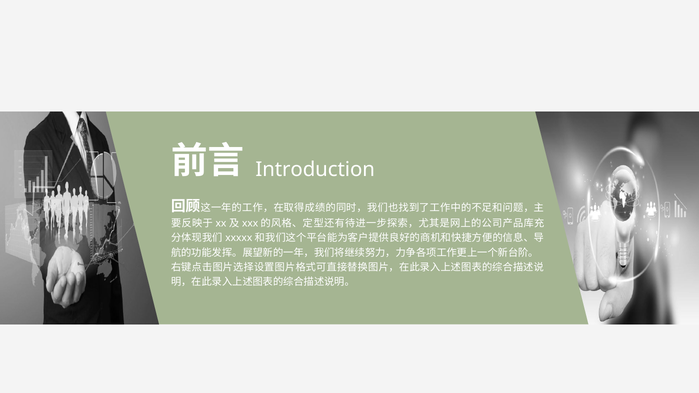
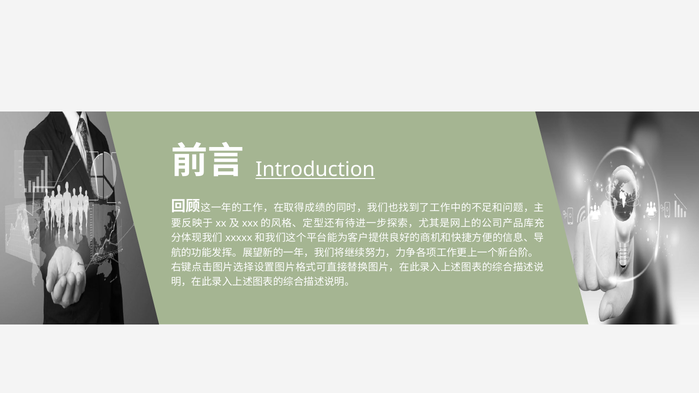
Introduction underline: none -> present
